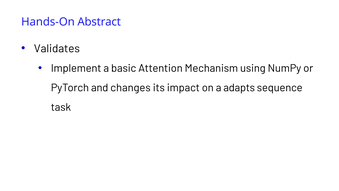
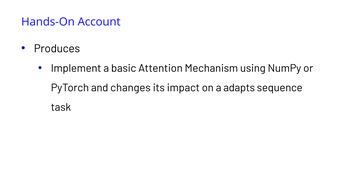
Abstract: Abstract -> Account
Validates: Validates -> Produces
